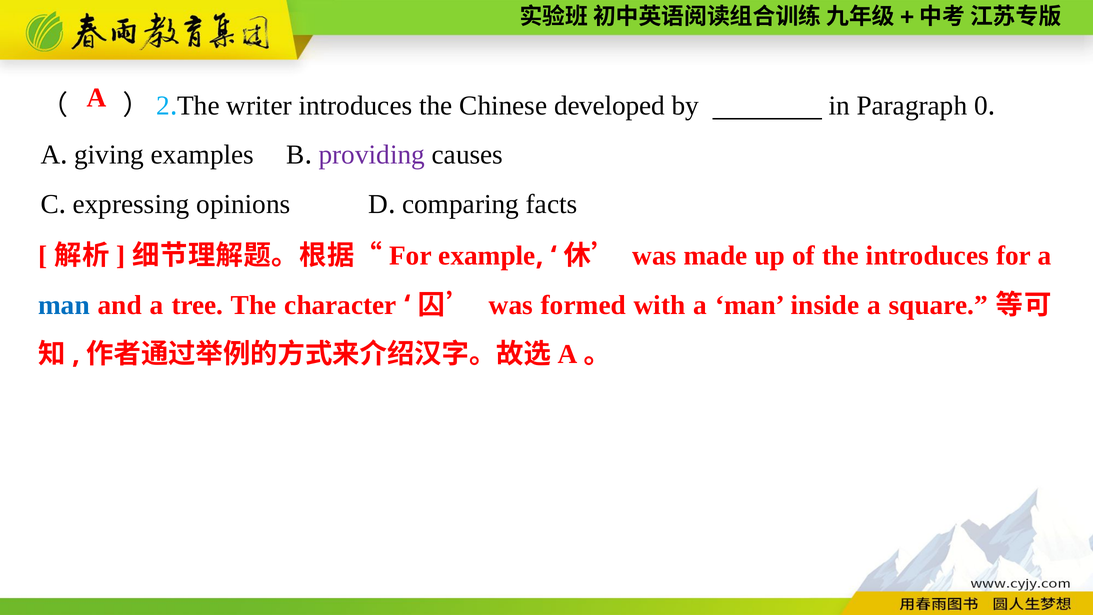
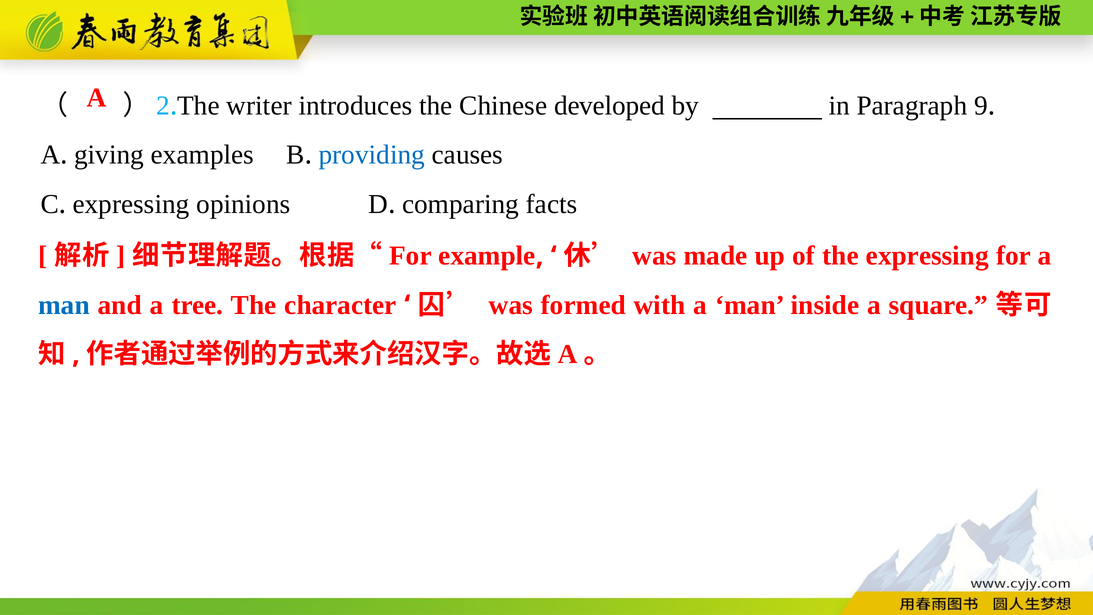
0: 0 -> 9
providing colour: purple -> blue
the introduces: introduces -> expressing
